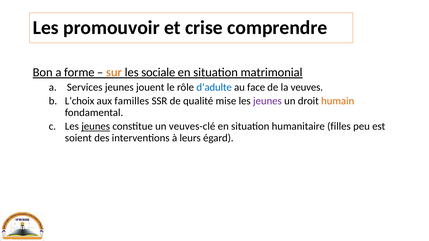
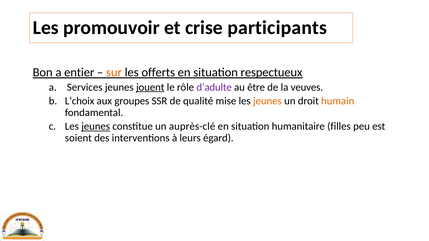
comprendre: comprendre -> participants
forme: forme -> entier
sociale: sociale -> offerts
matrimonial: matrimonial -> respectueux
jouent underline: none -> present
d’adulte colour: blue -> purple
face: face -> être
familles: familles -> groupes
jeunes at (267, 101) colour: purple -> orange
veuves-clé: veuves-clé -> auprès-clé
